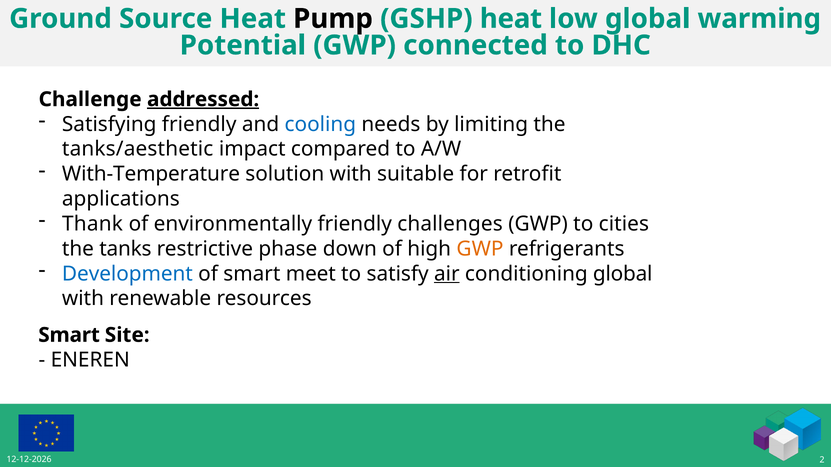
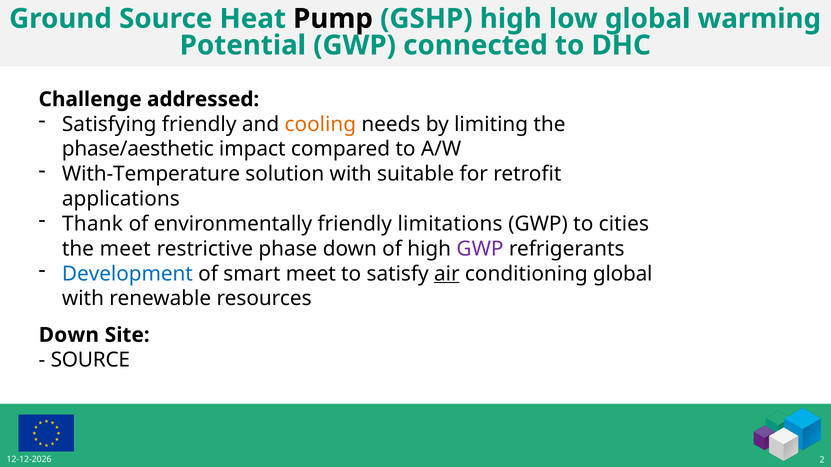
GSHP heat: heat -> high
addressed underline: present -> none
cooling colour: blue -> orange
tanks/aesthetic: tanks/aesthetic -> phase/aesthetic
challenges: challenges -> limitations
the tanks: tanks -> meet
GWP at (480, 249) colour: orange -> purple
Smart at (69, 335): Smart -> Down
ENEREN at (90, 360): ENEREN -> SOURCE
